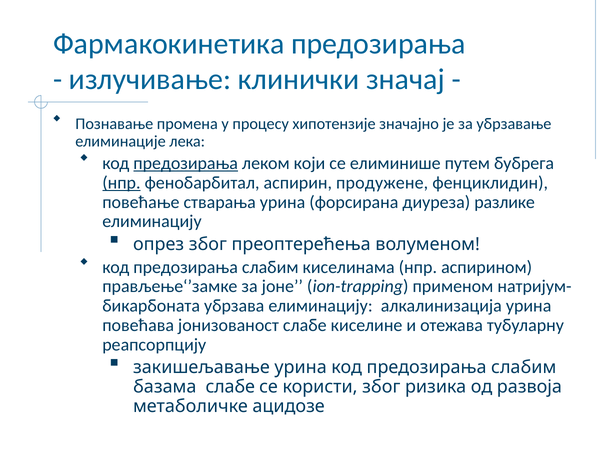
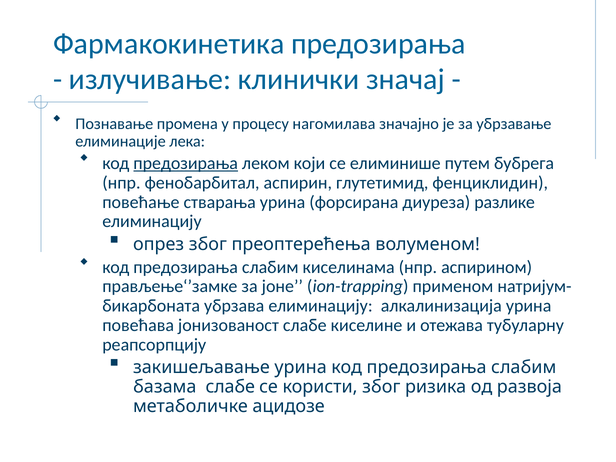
хипотензије: хипотензије -> нагомилава
нпр at (121, 183) underline: present -> none
продужене: продужене -> глутетимид
